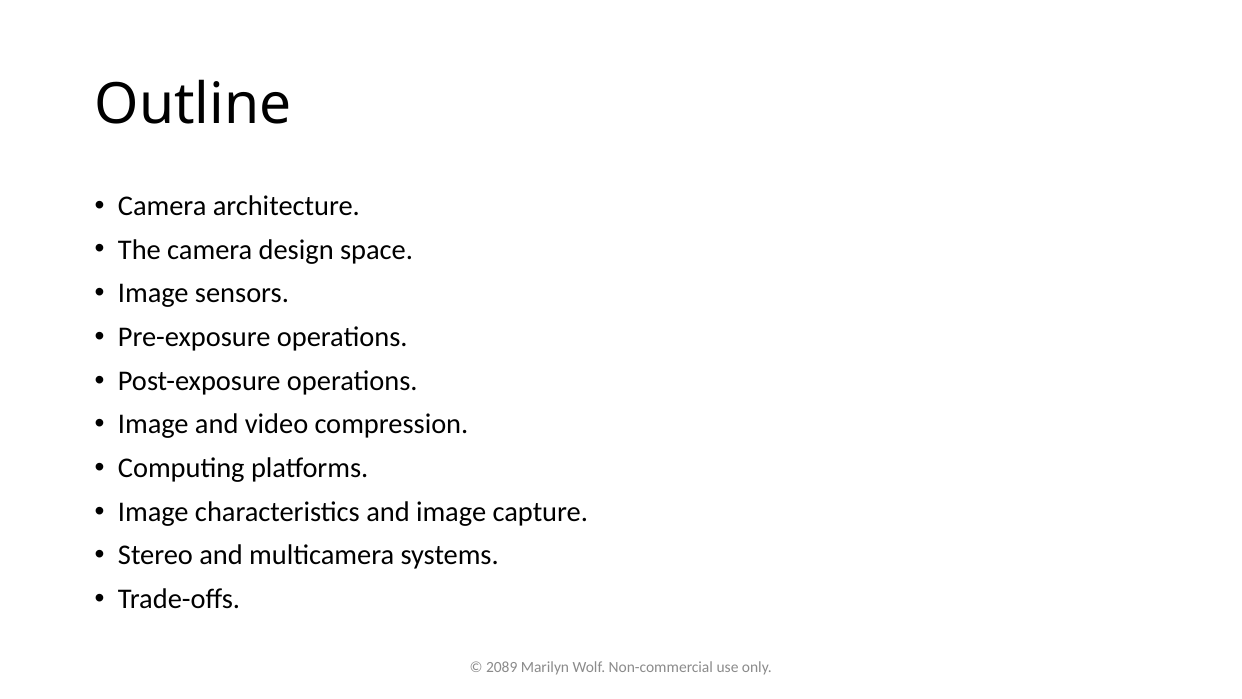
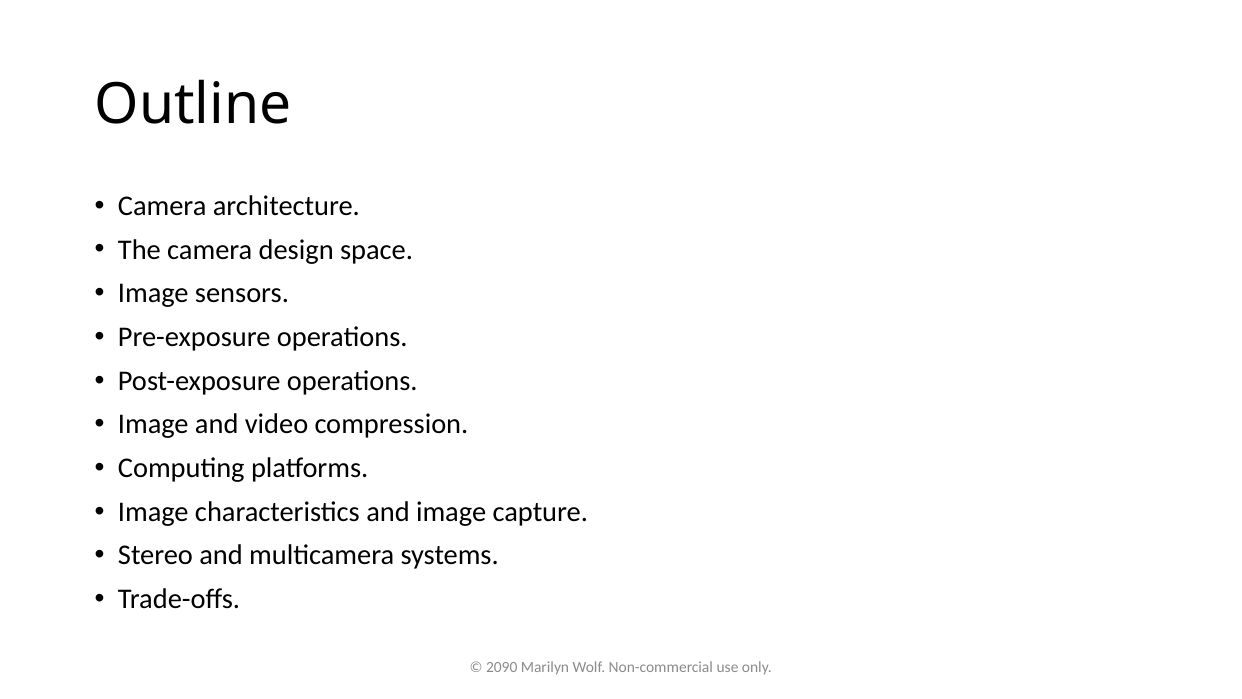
2089: 2089 -> 2090
